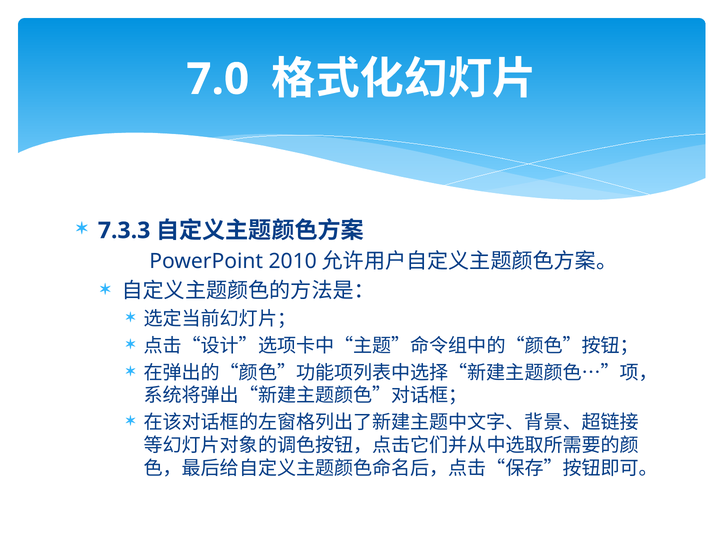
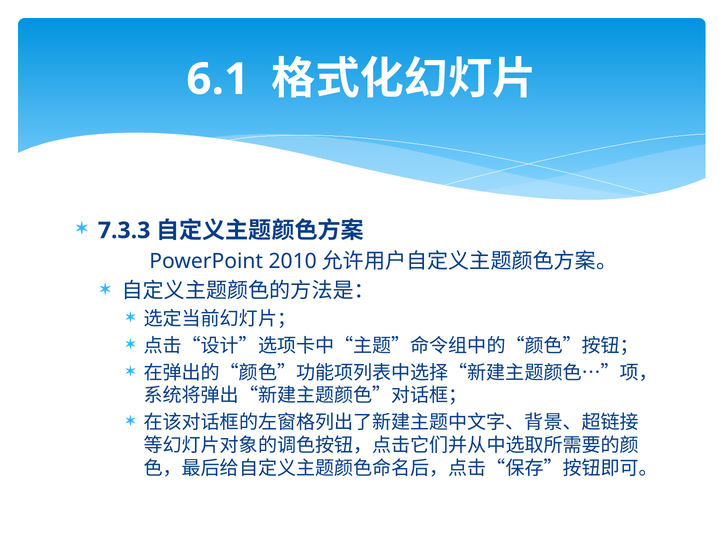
7.0: 7.0 -> 6.1
